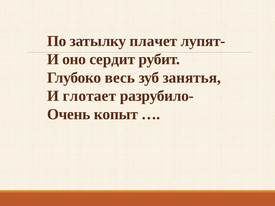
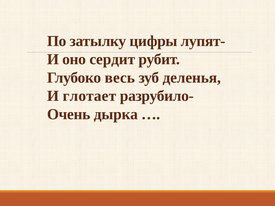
плачет: плачет -> цифры
занятья: занятья -> деленья
копыт: копыт -> дырка
